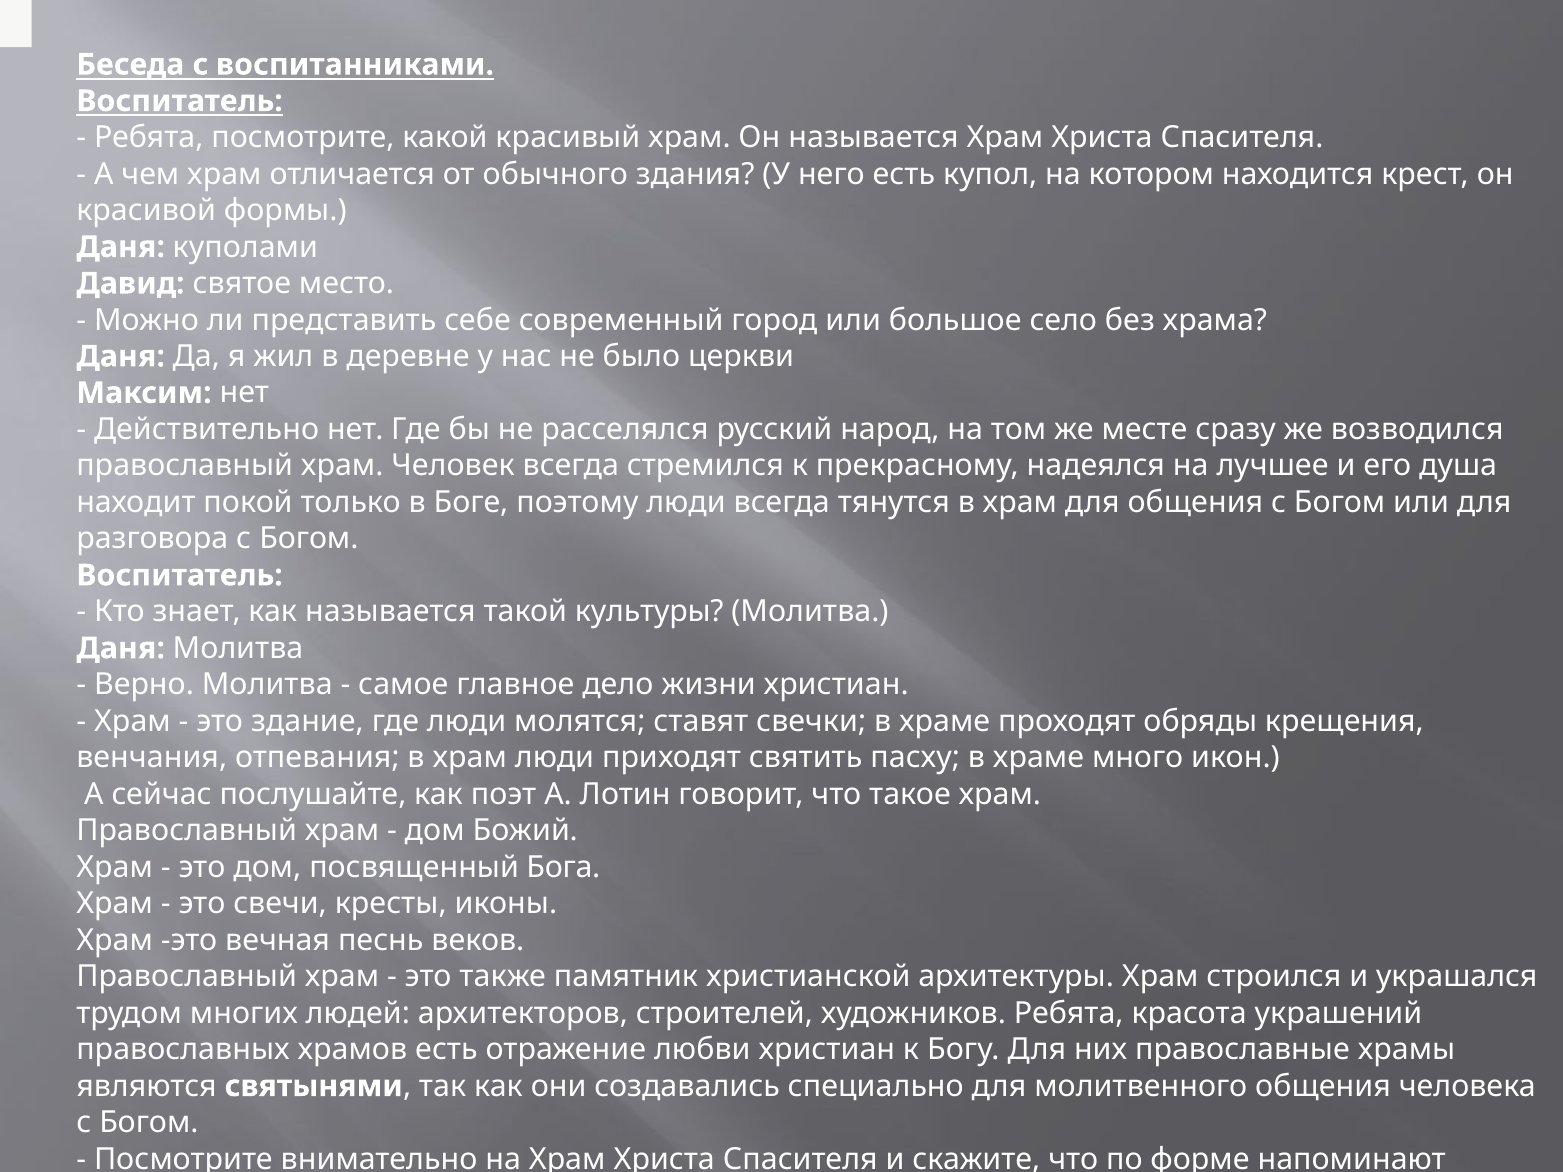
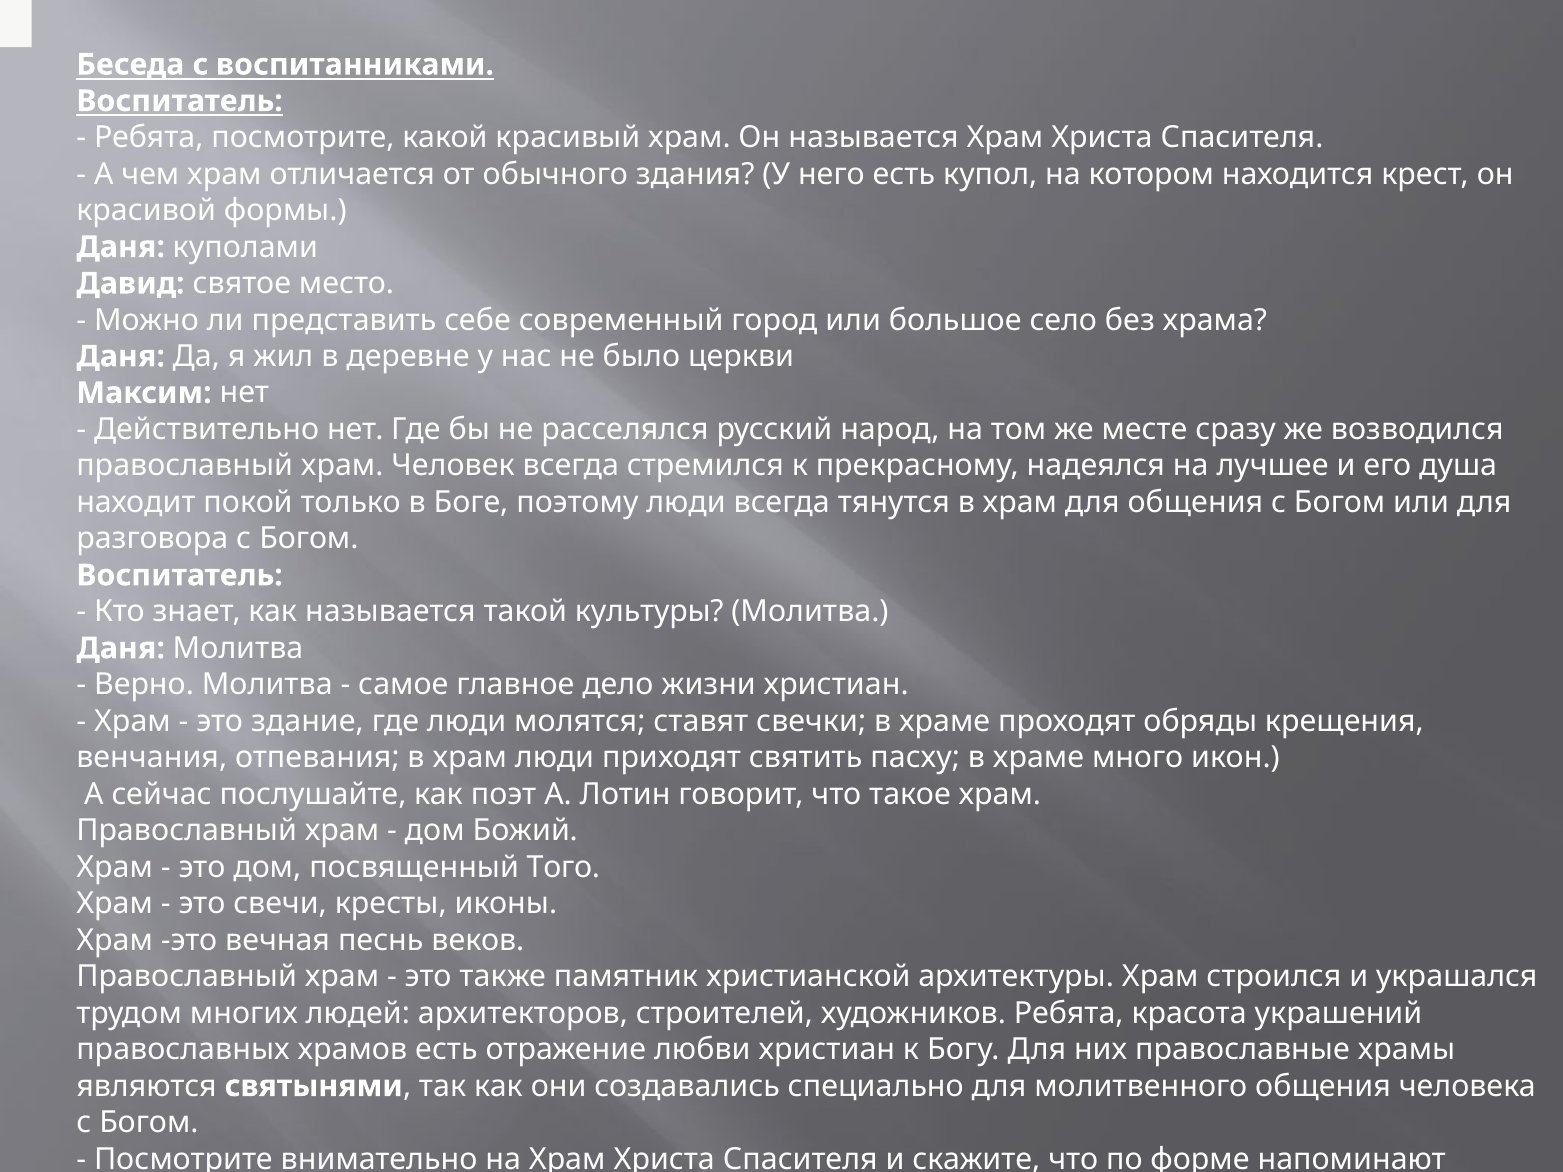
Бога: Бога -> Того
